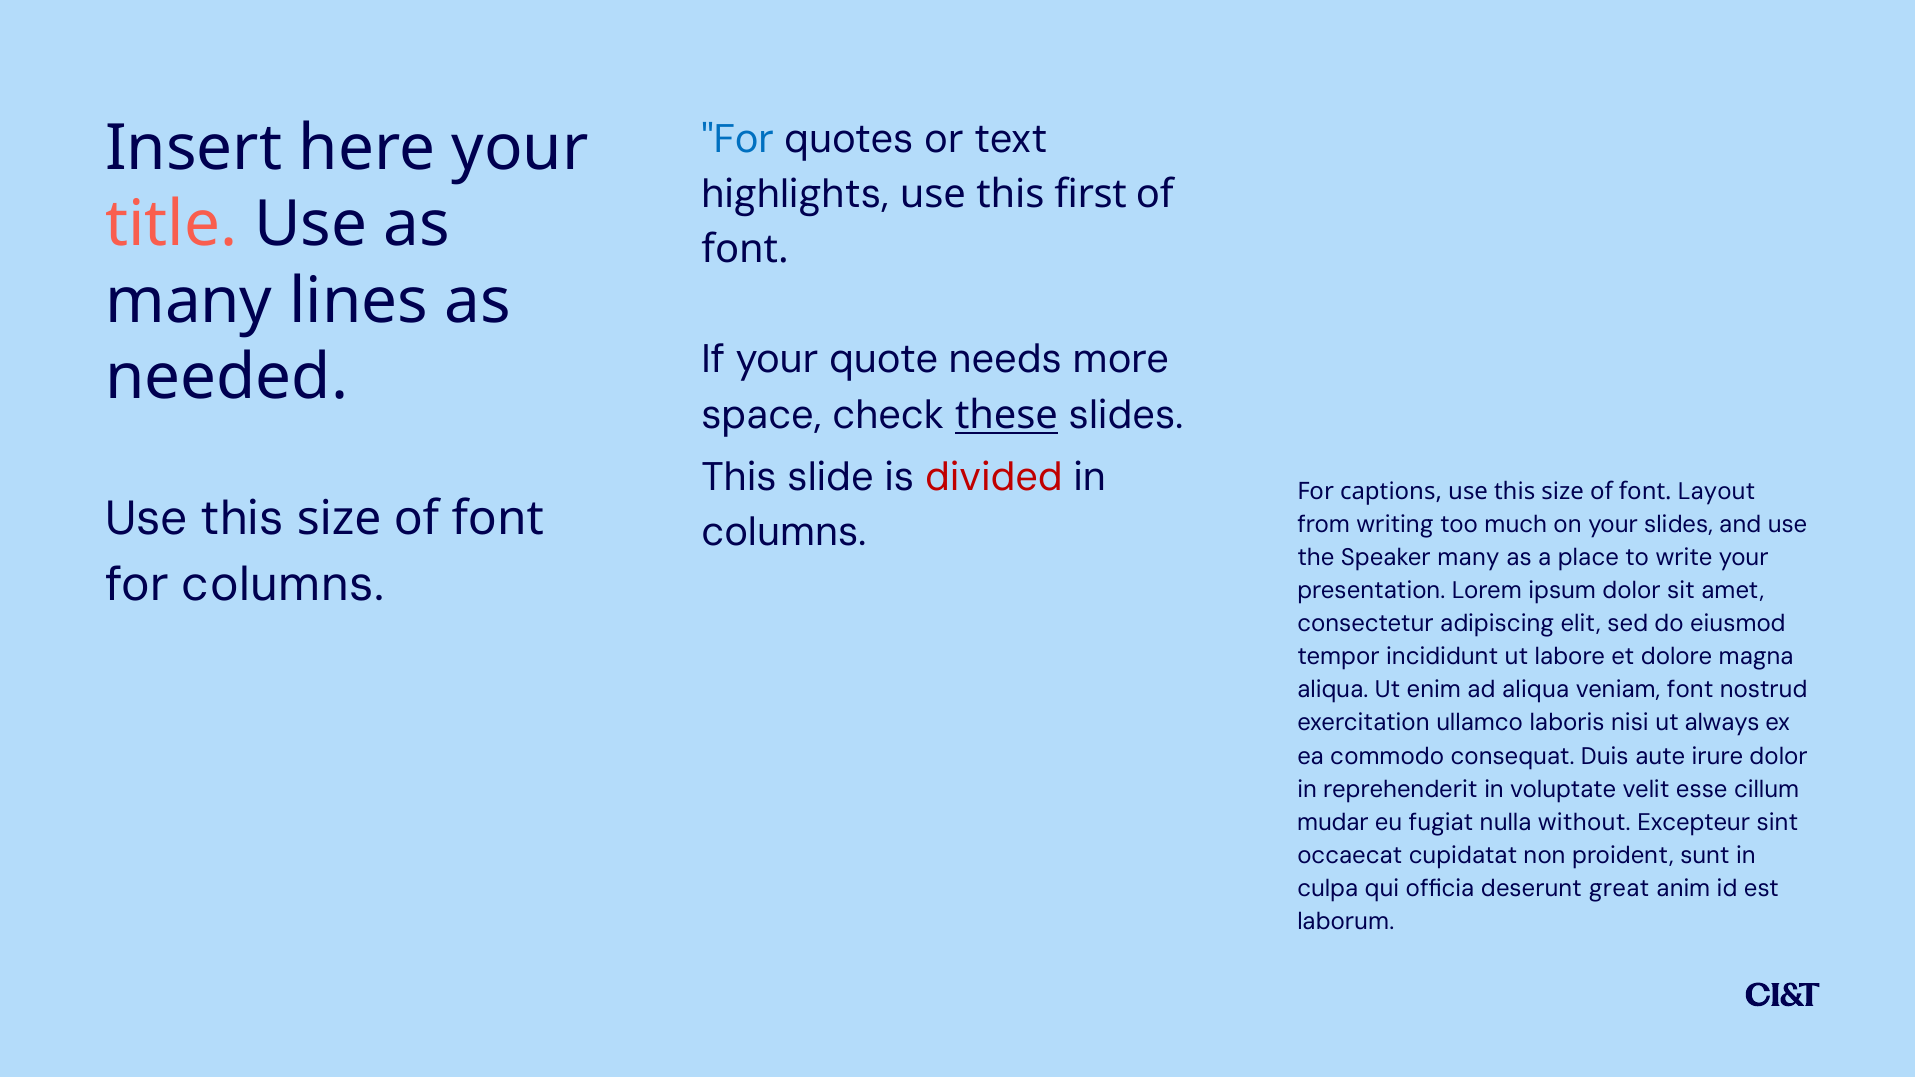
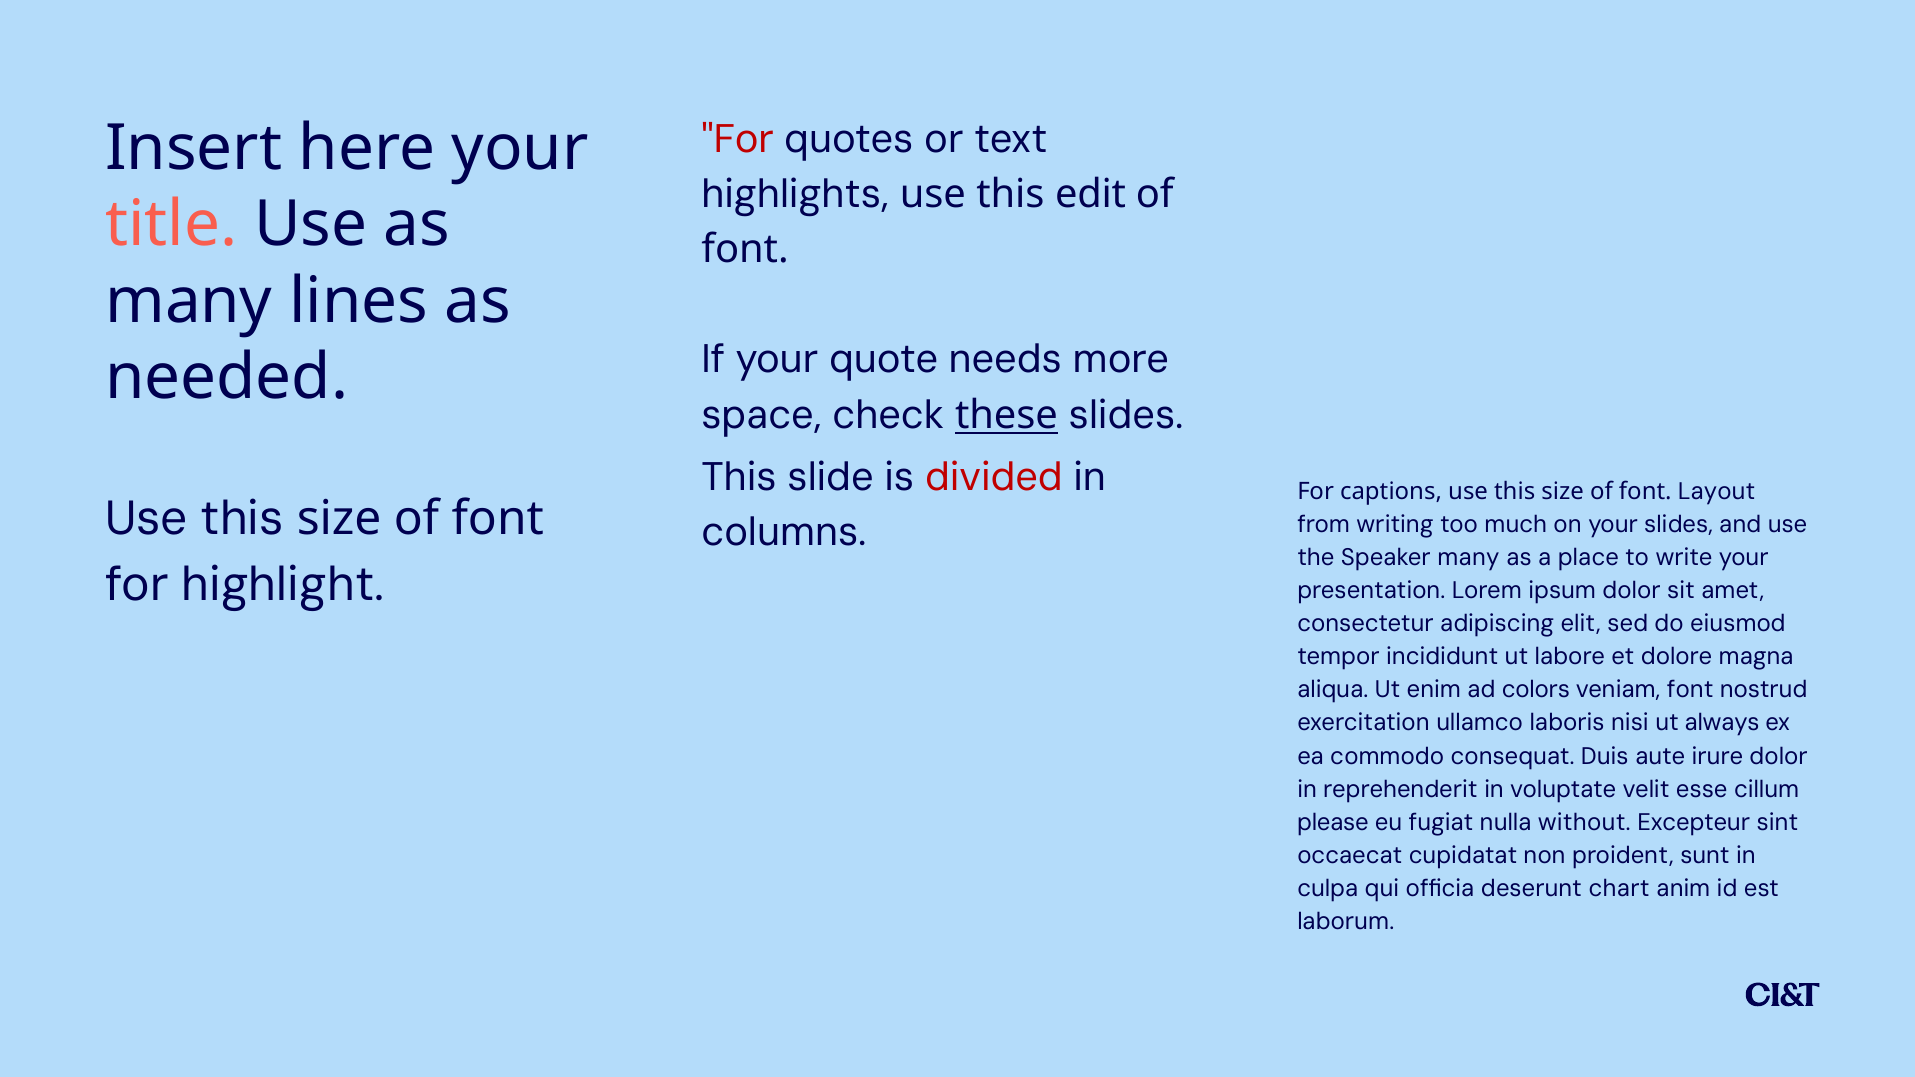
For at (738, 139) colour: blue -> red
first: first -> edit
for columns: columns -> highlight
ad aliqua: aliqua -> colors
mudar: mudar -> please
great: great -> chart
